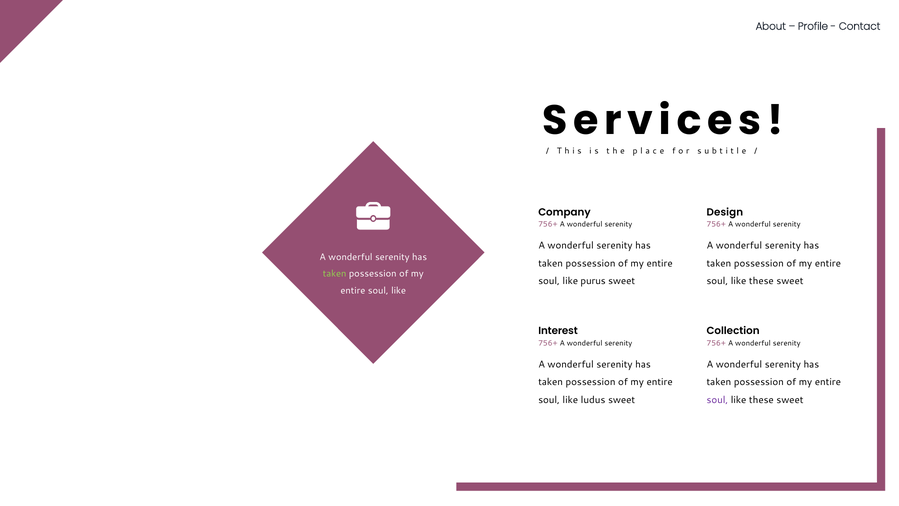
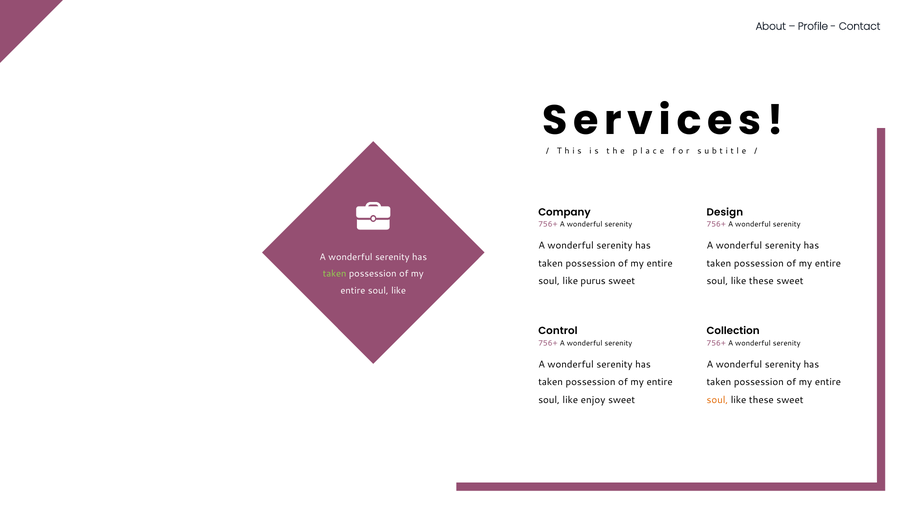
Interest: Interest -> Control
ludus: ludus -> enjoy
soul at (717, 400) colour: purple -> orange
